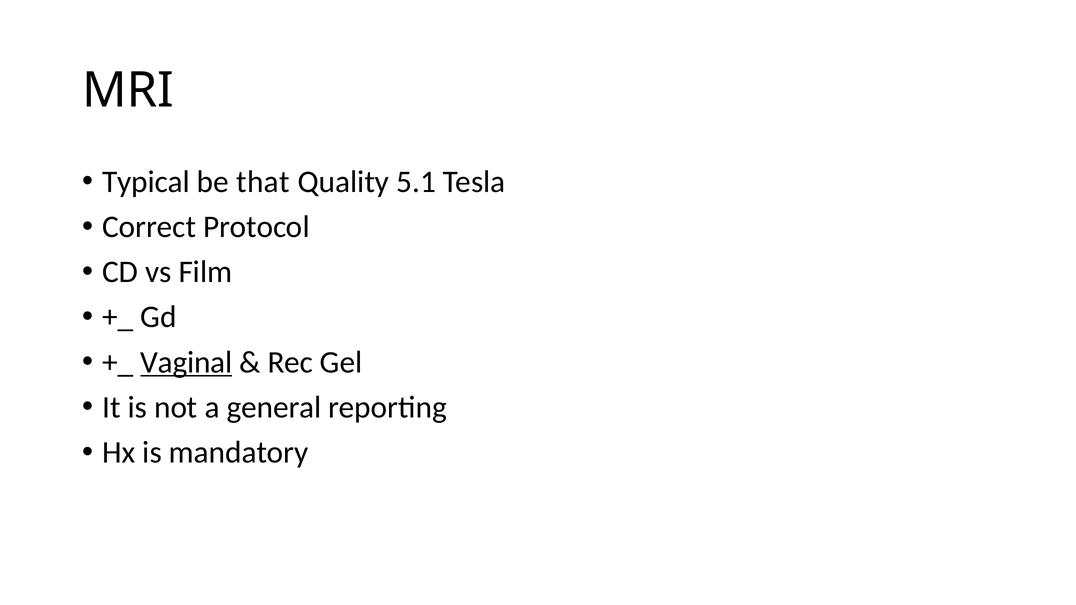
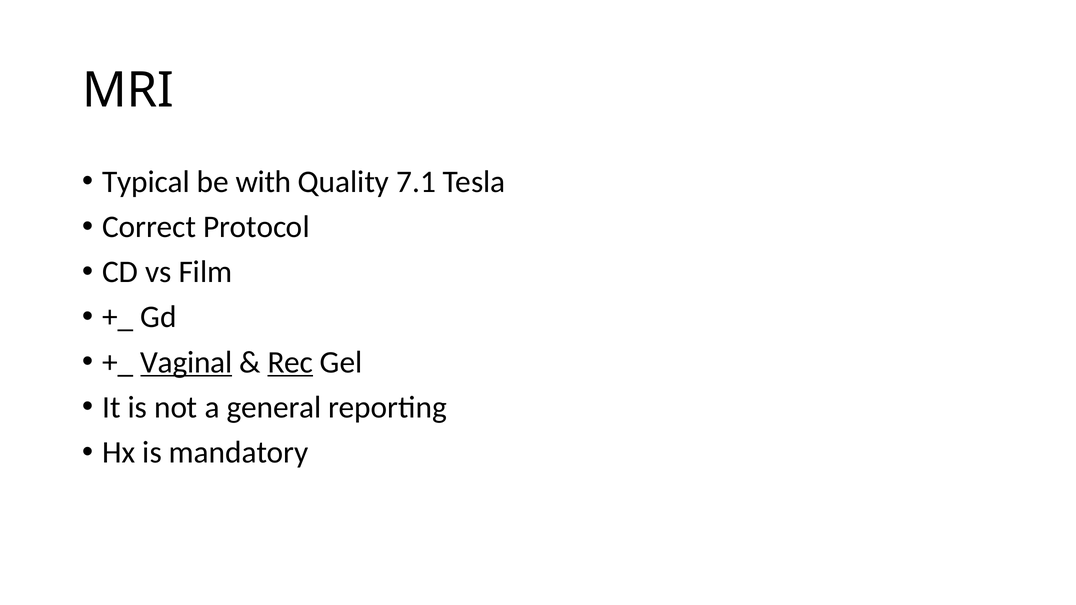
that: that -> with
5.1: 5.1 -> 7.1
Rec underline: none -> present
